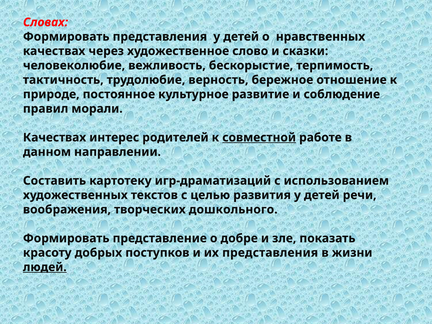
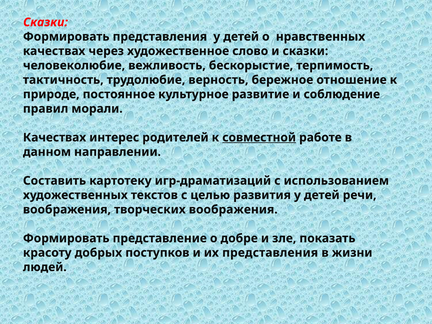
Словах at (45, 22): Словах -> Сказки
творческих дошкольного: дошкольного -> воображения
людей underline: present -> none
